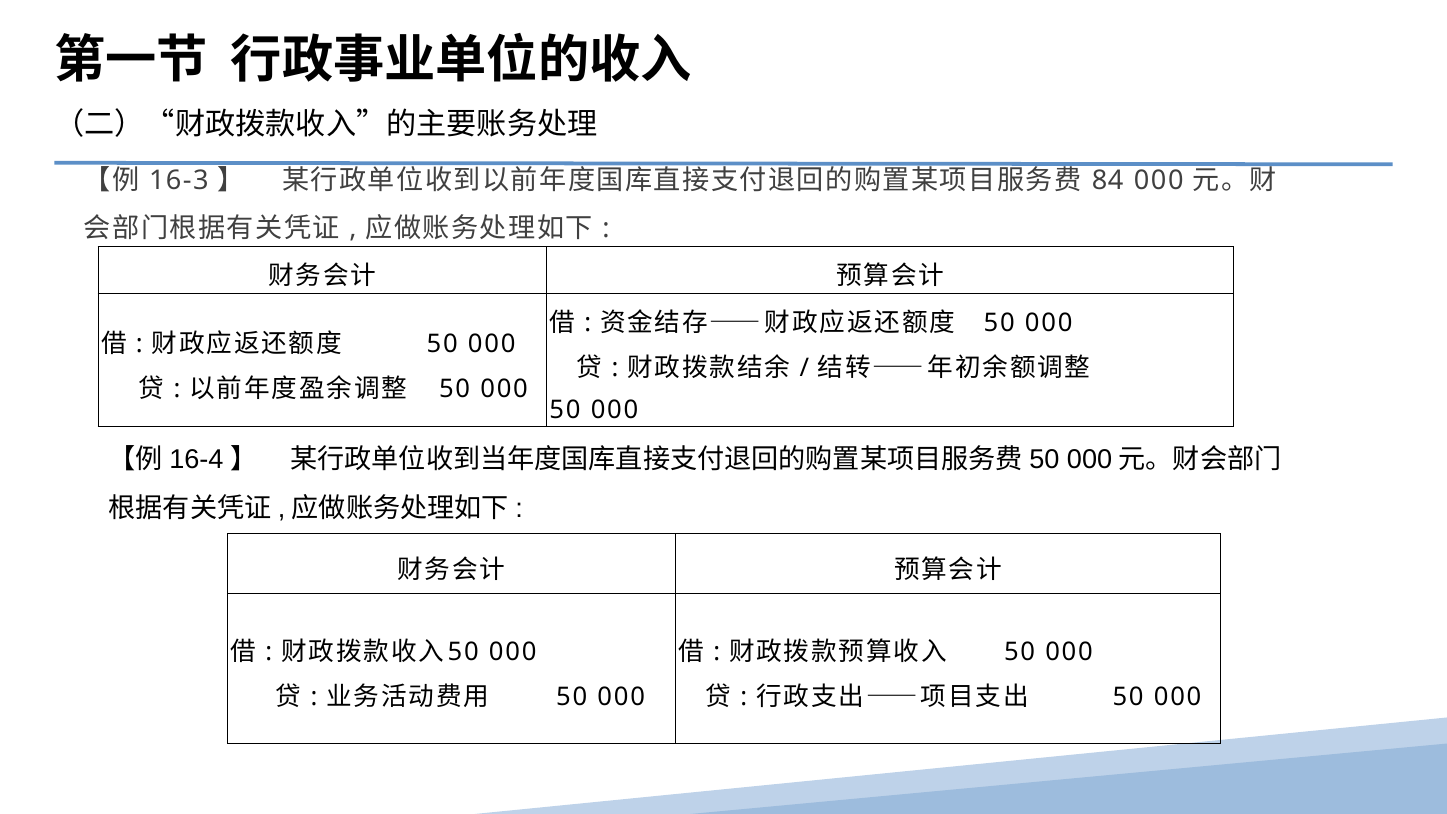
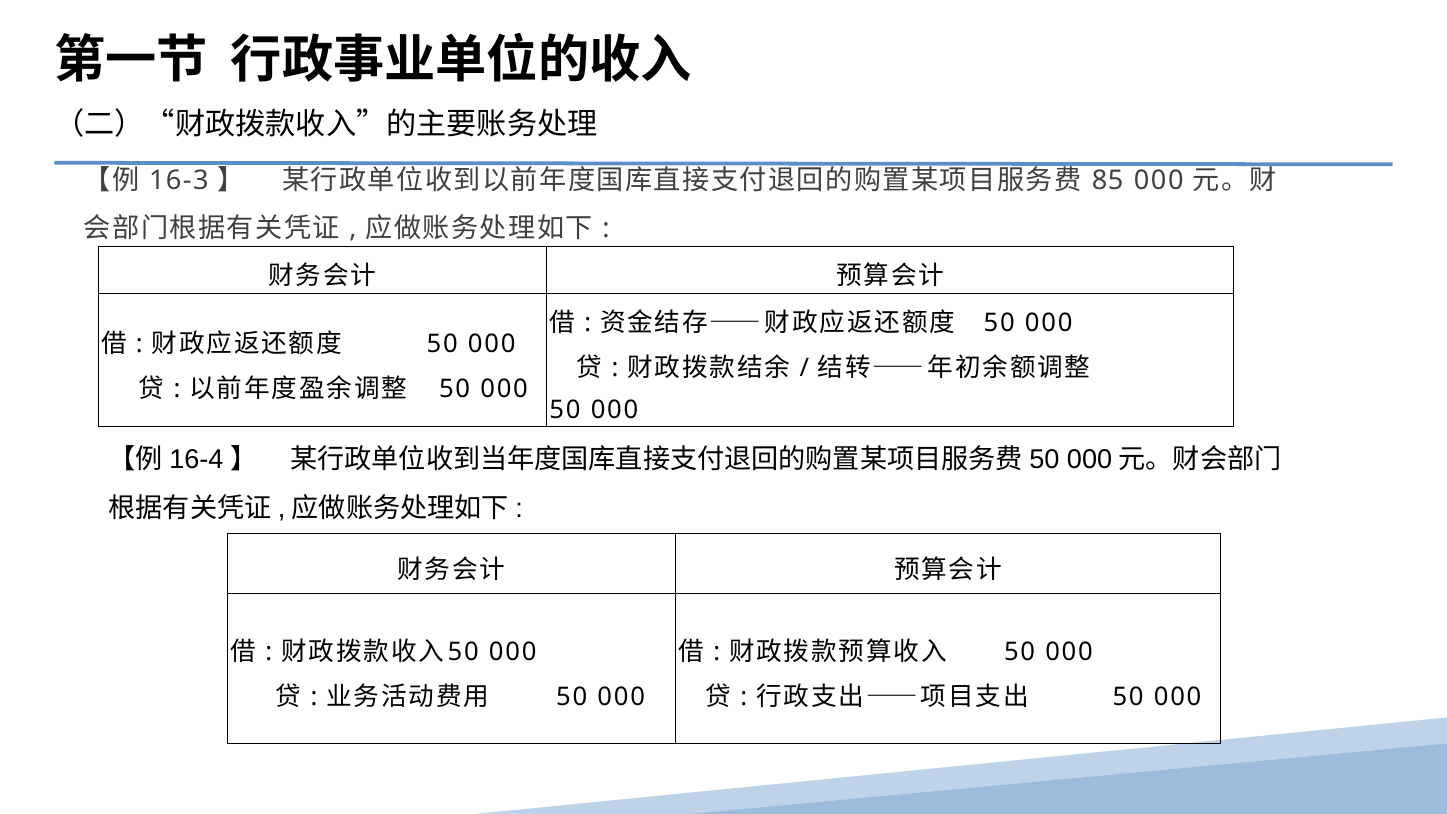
84: 84 -> 85
